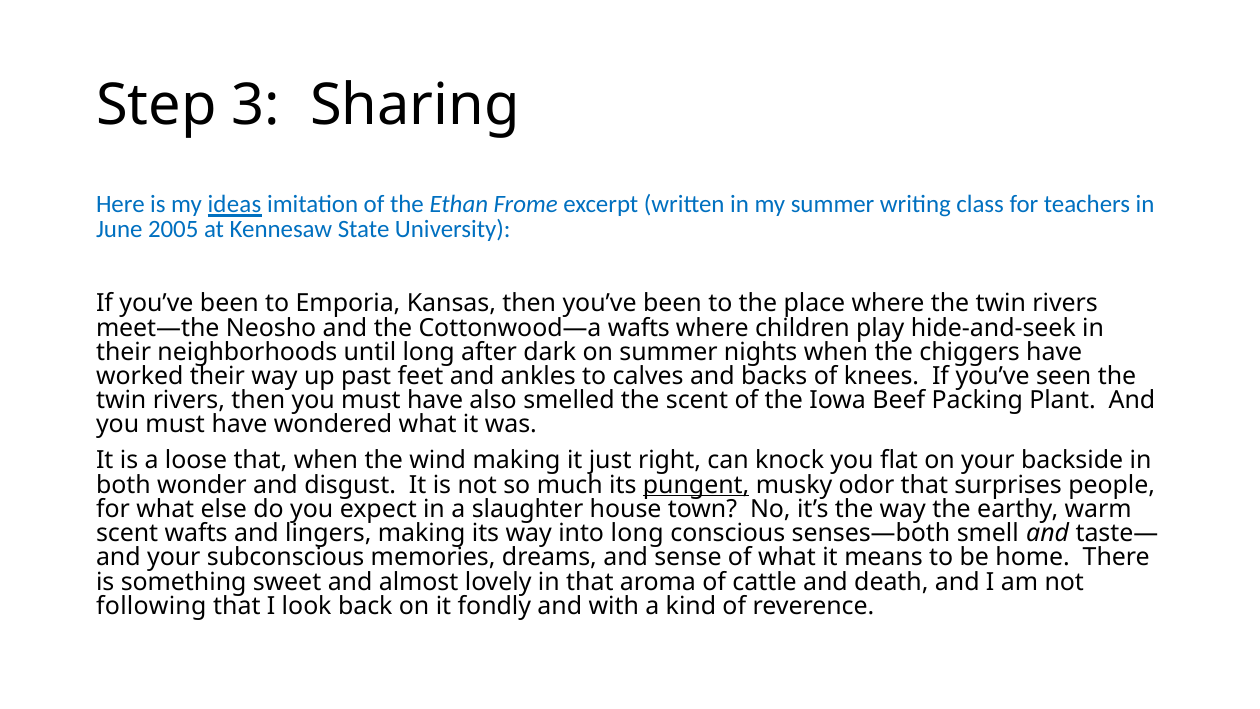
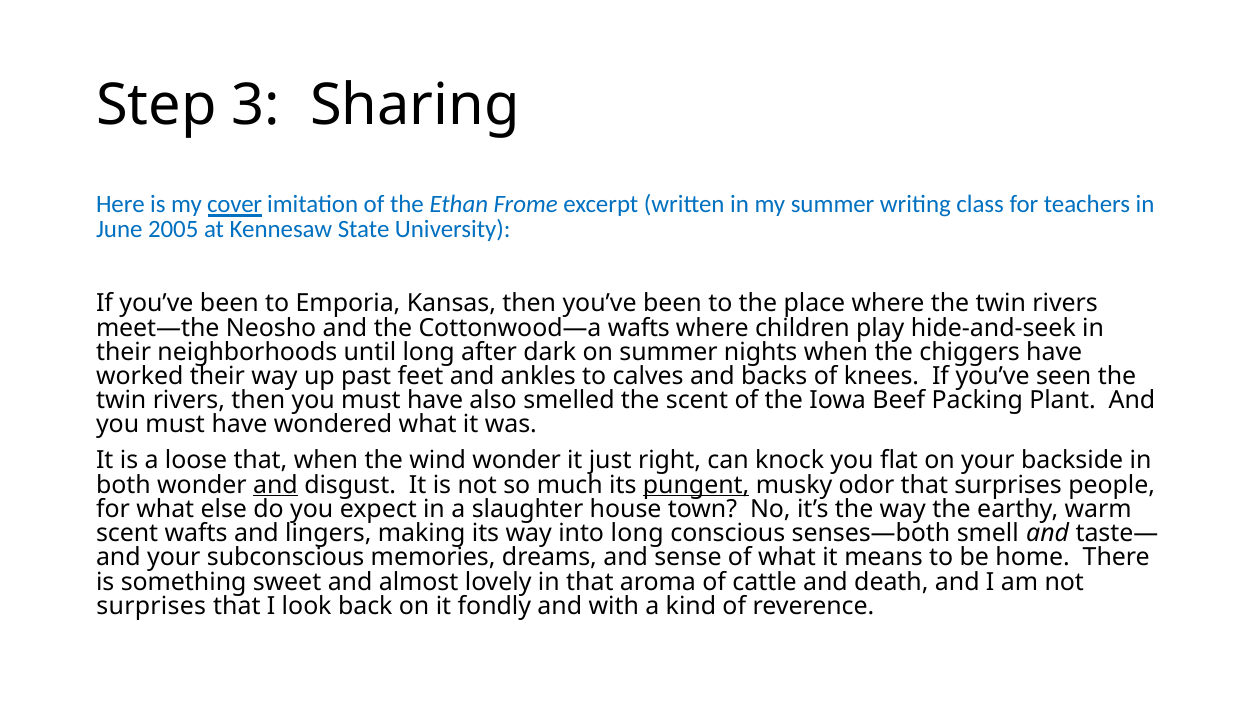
ideas: ideas -> cover
wind making: making -> wonder
and at (275, 485) underline: none -> present
following at (151, 606): following -> surprises
